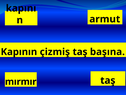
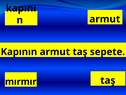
Kapının çizmiş: çizmiş -> armut
başına: başına -> sepete
